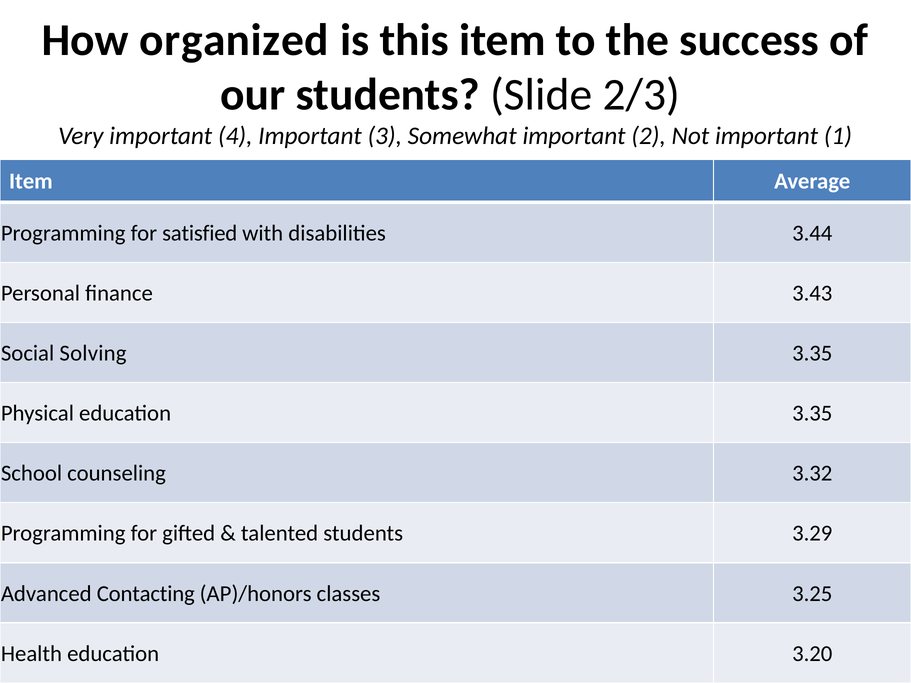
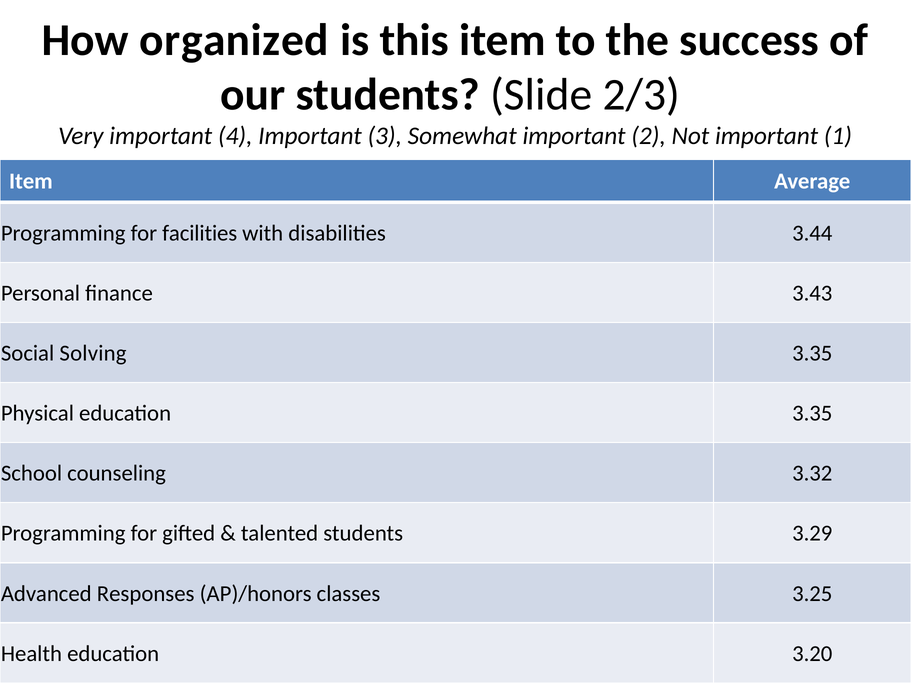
satisfied: satisfied -> facilities
Contacting: Contacting -> Responses
